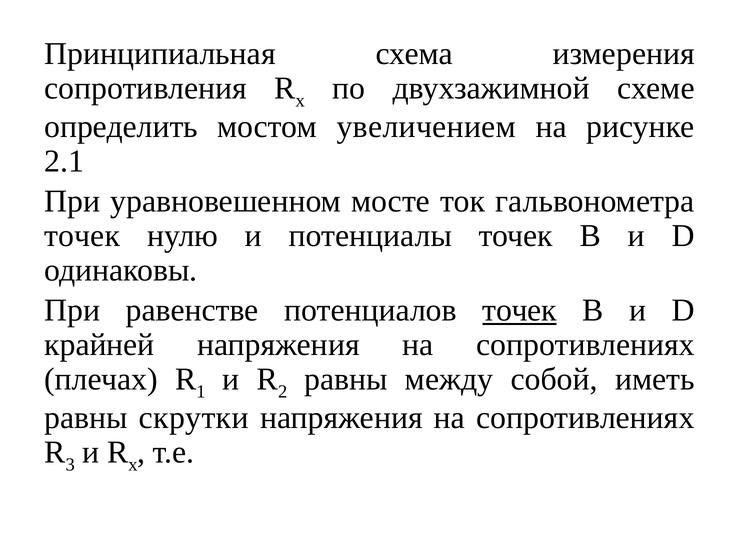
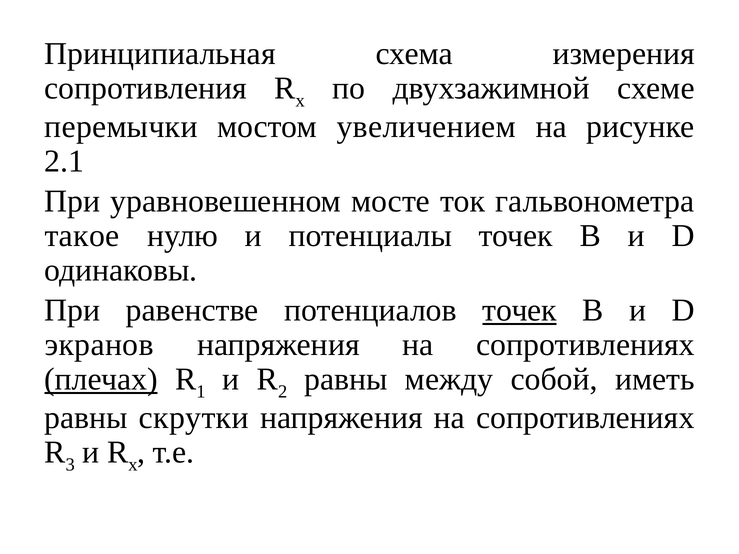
определить: определить -> перемычки
точек at (82, 236): точек -> такое
крайней: крайней -> экранов
плечах underline: none -> present
